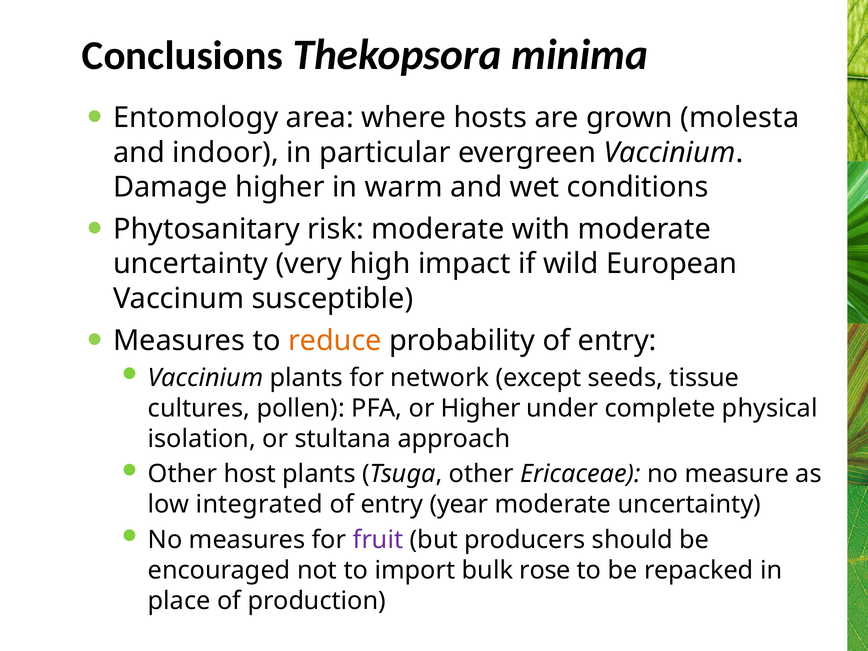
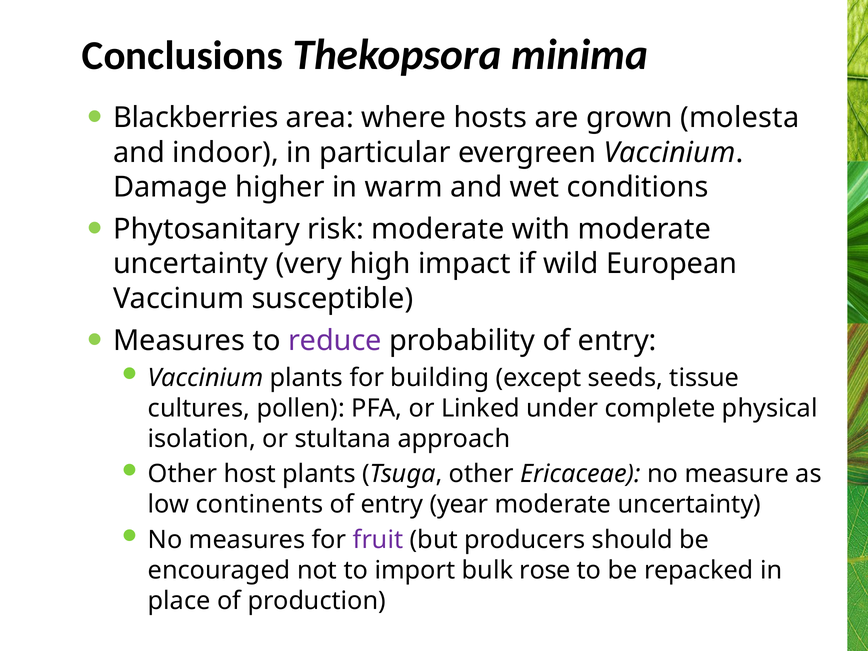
Entomology: Entomology -> Blackberries
reduce colour: orange -> purple
network: network -> building
or Higher: Higher -> Linked
integrated: integrated -> continents
